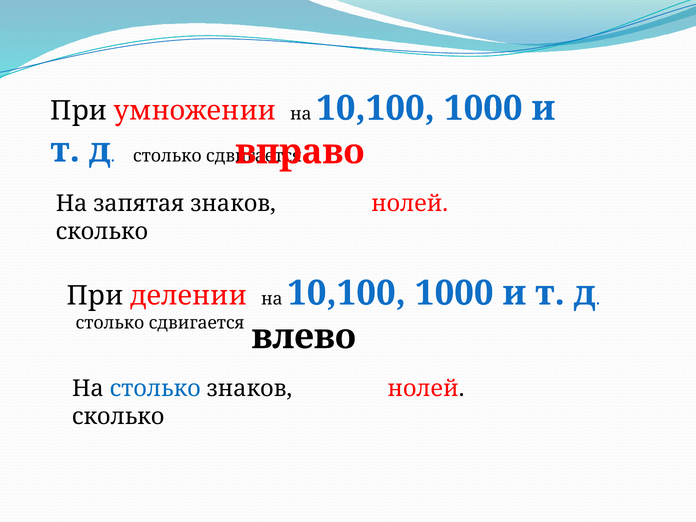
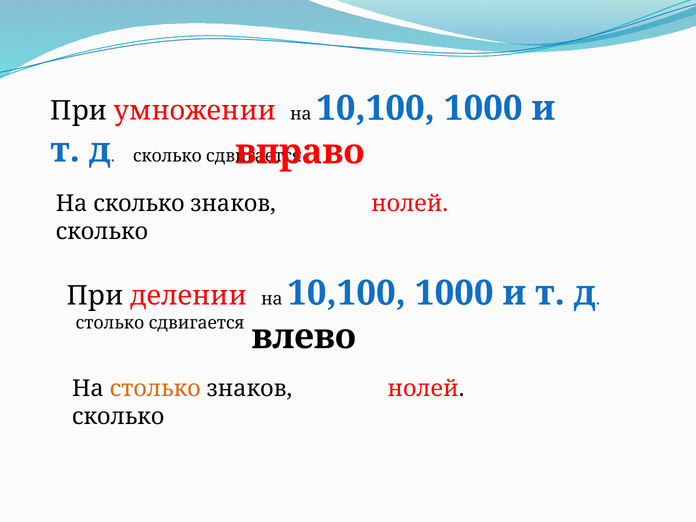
столько at (167, 156): столько -> сколько
На запятая: запятая -> сколько
столько at (155, 389) colour: blue -> orange
